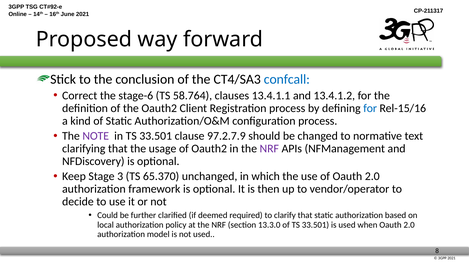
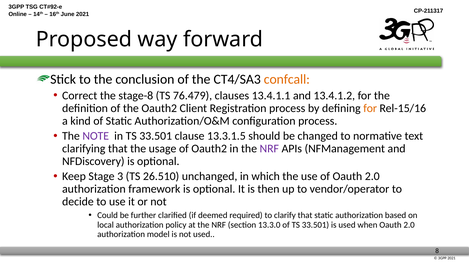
confcall colour: blue -> orange
stage-6: stage-6 -> stage-8
58.764: 58.764 -> 76.479
for at (370, 108) colour: blue -> orange
97.2.7.9: 97.2.7.9 -> 13.3.1.5
65.370: 65.370 -> 26.510
